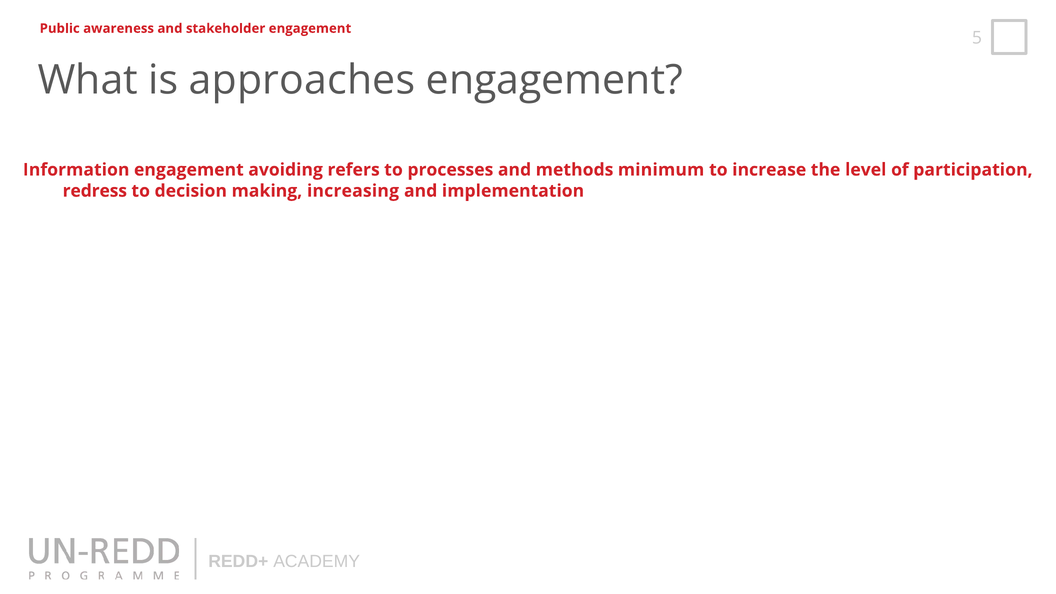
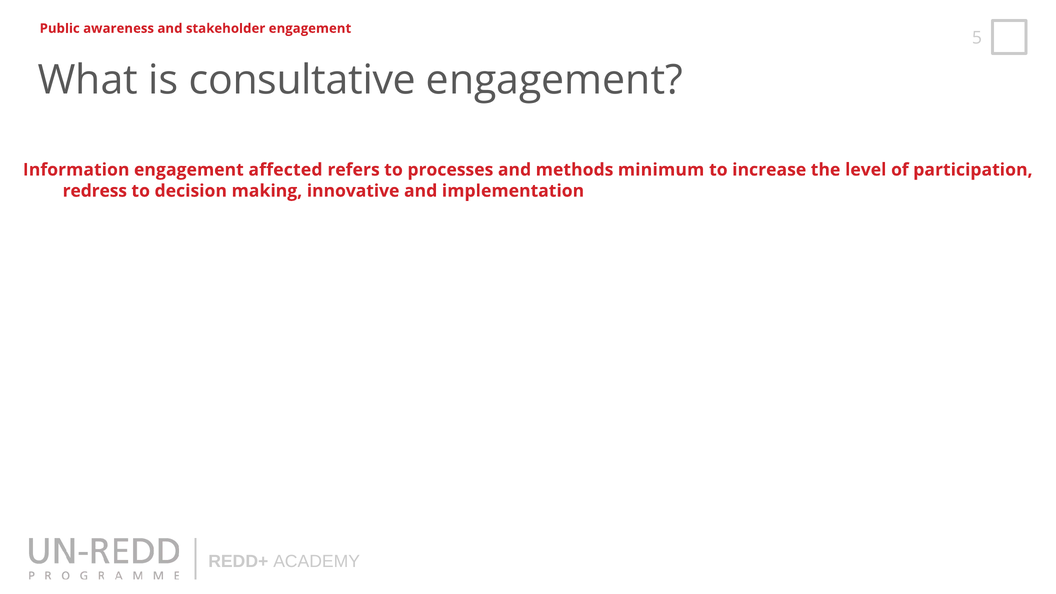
approaches: approaches -> consultative
avoiding: avoiding -> affected
increasing: increasing -> innovative
